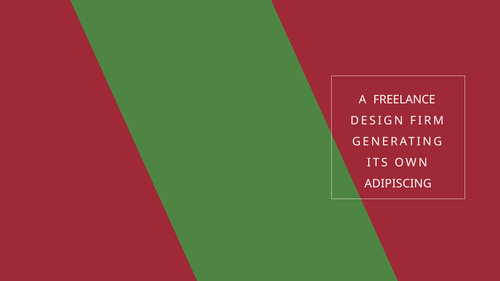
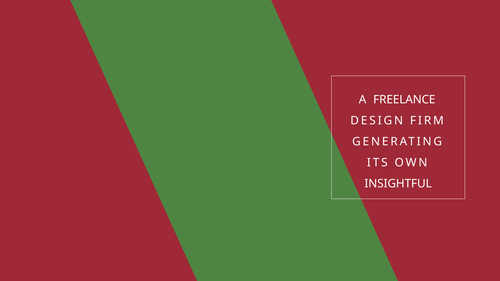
ADIPISCING: ADIPISCING -> INSIGHTFUL
